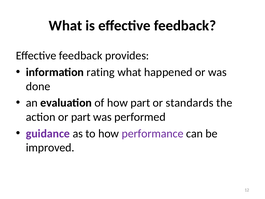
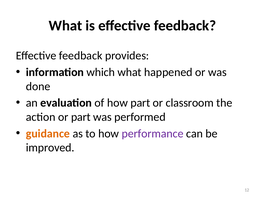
rating: rating -> which
standards: standards -> classroom
guidance colour: purple -> orange
